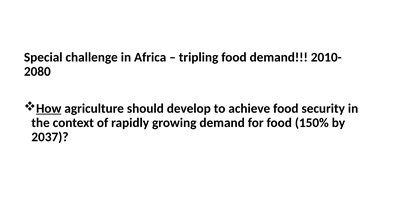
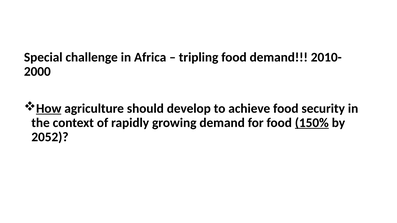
2080: 2080 -> 2000
150% underline: none -> present
2037: 2037 -> 2052
